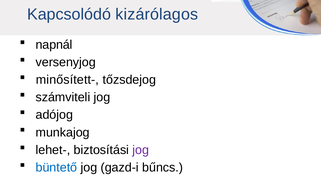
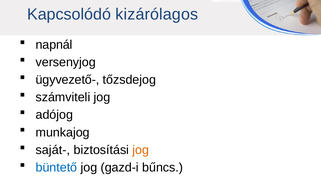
minősített-: minősített- -> ügyvezető-
lehet-: lehet- -> saját-
jog at (141, 150) colour: purple -> orange
